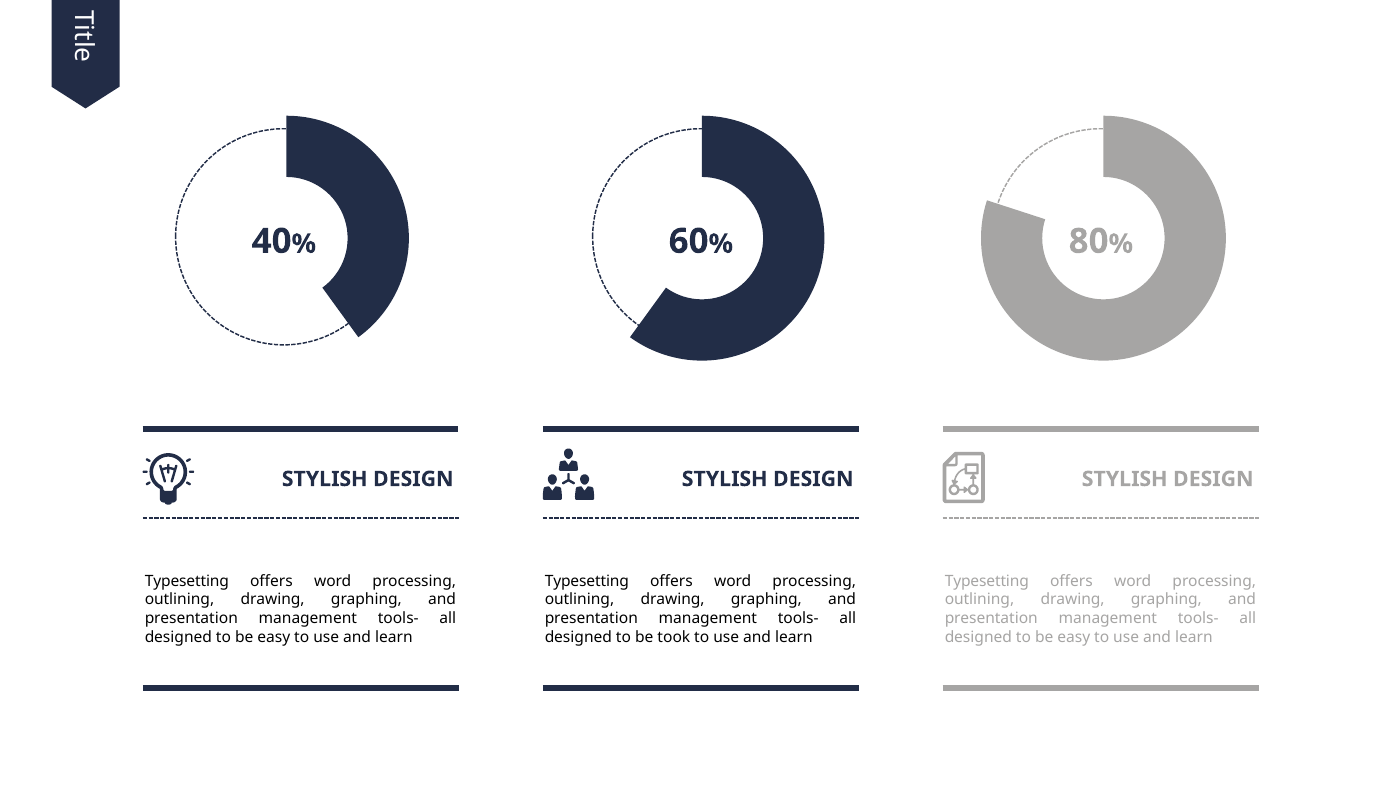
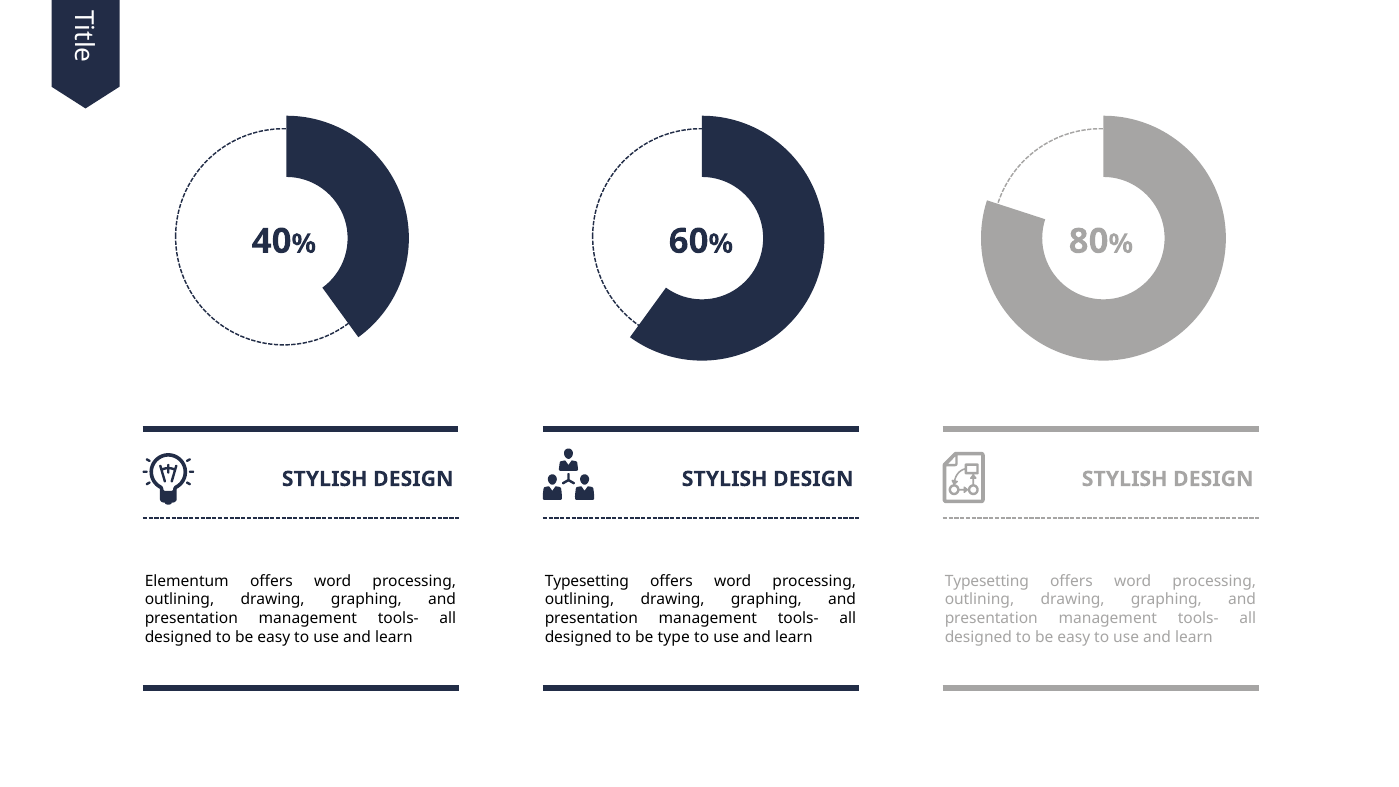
Typesetting at (187, 581): Typesetting -> Elementum
took: took -> type
